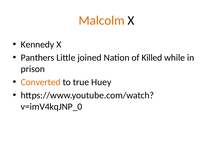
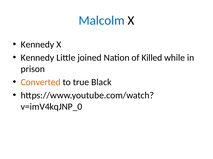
Malcolm colour: orange -> blue
Panthers at (38, 58): Panthers -> Kennedy
Huey: Huey -> Black
